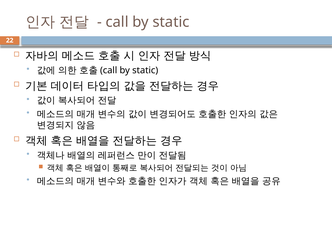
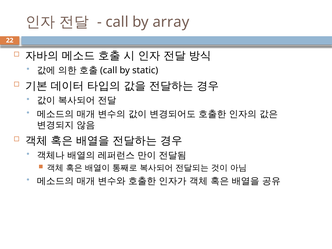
call by static: static -> array
